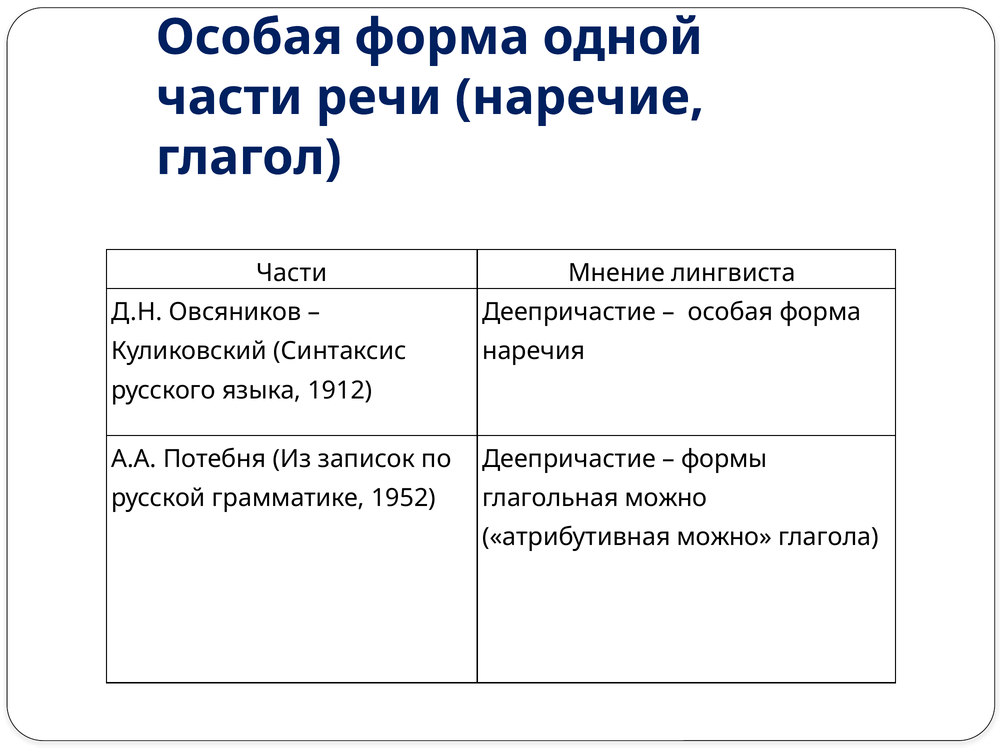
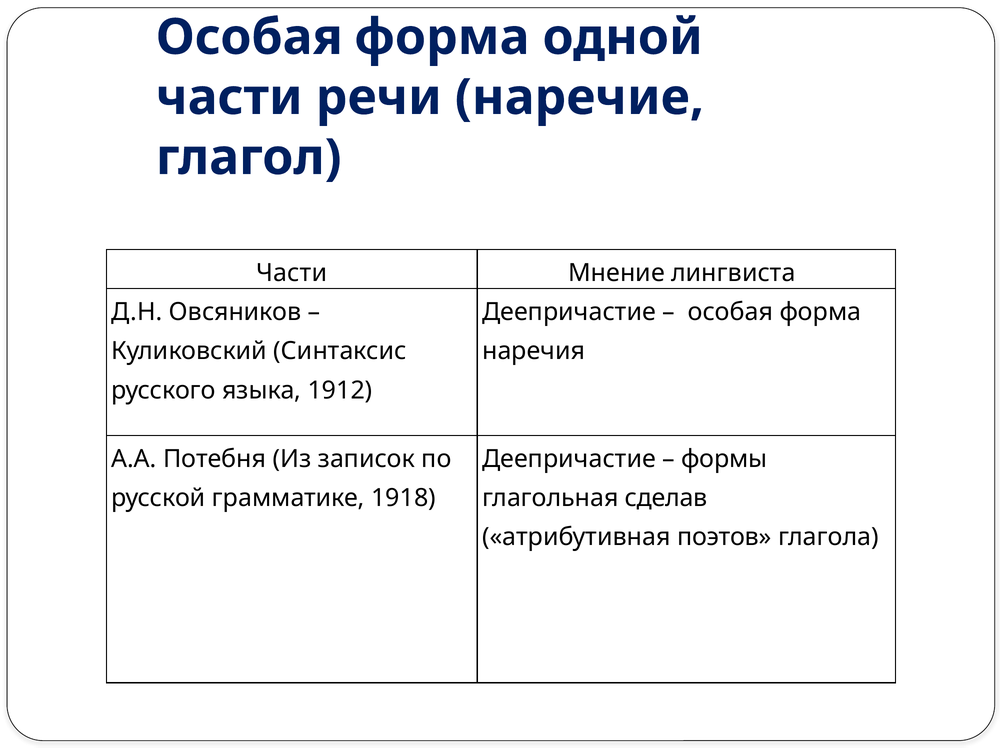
1952: 1952 -> 1918
глагольная можно: можно -> сделав
атрибутивная можно: можно -> поэтов
